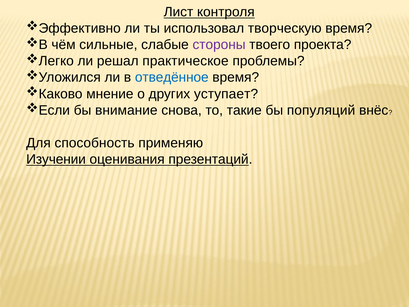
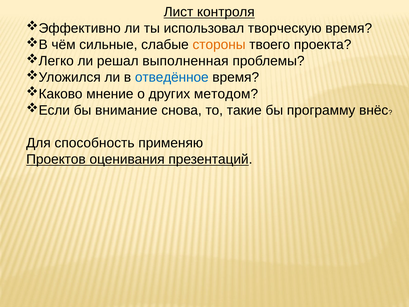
стороны colour: purple -> orange
практическое: практическое -> выполненная
уступает: уступает -> методом
популяций: популяций -> программу
Изучении: Изучении -> Проектов
